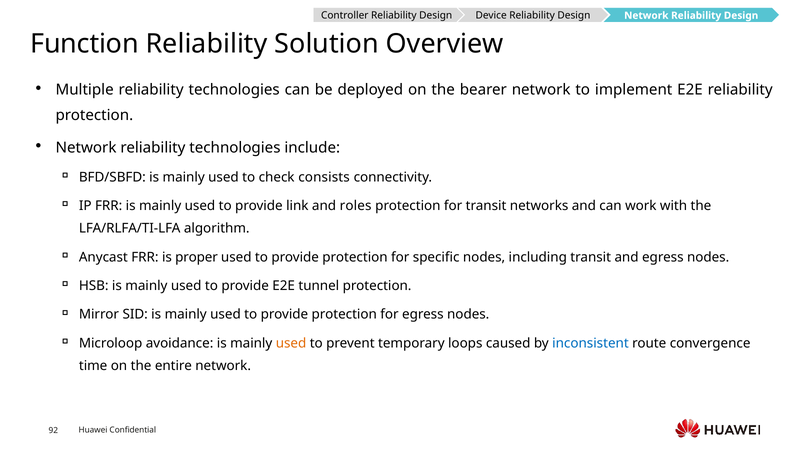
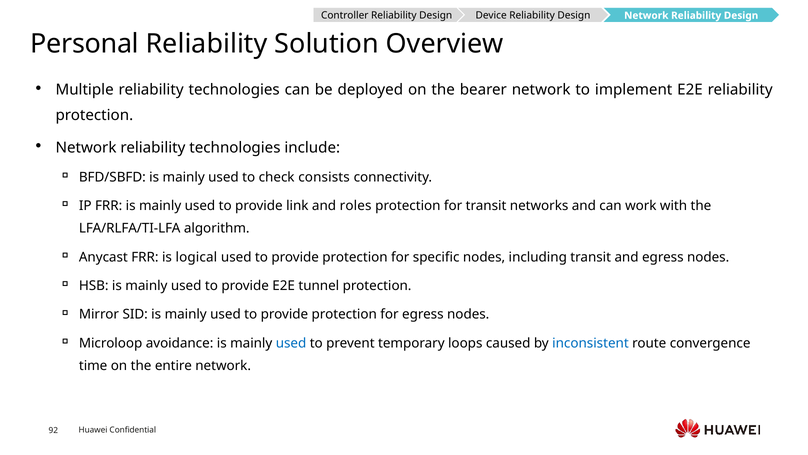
Function: Function -> Personal
proper: proper -> logical
used at (291, 343) colour: orange -> blue
